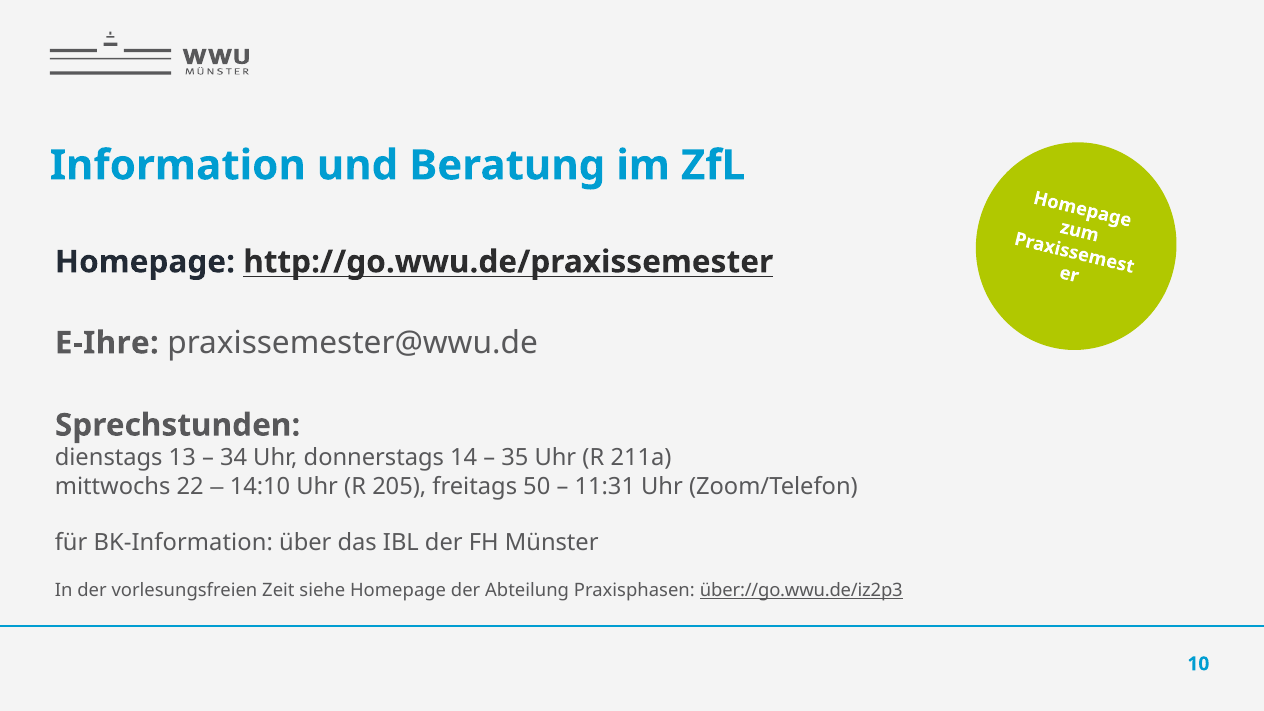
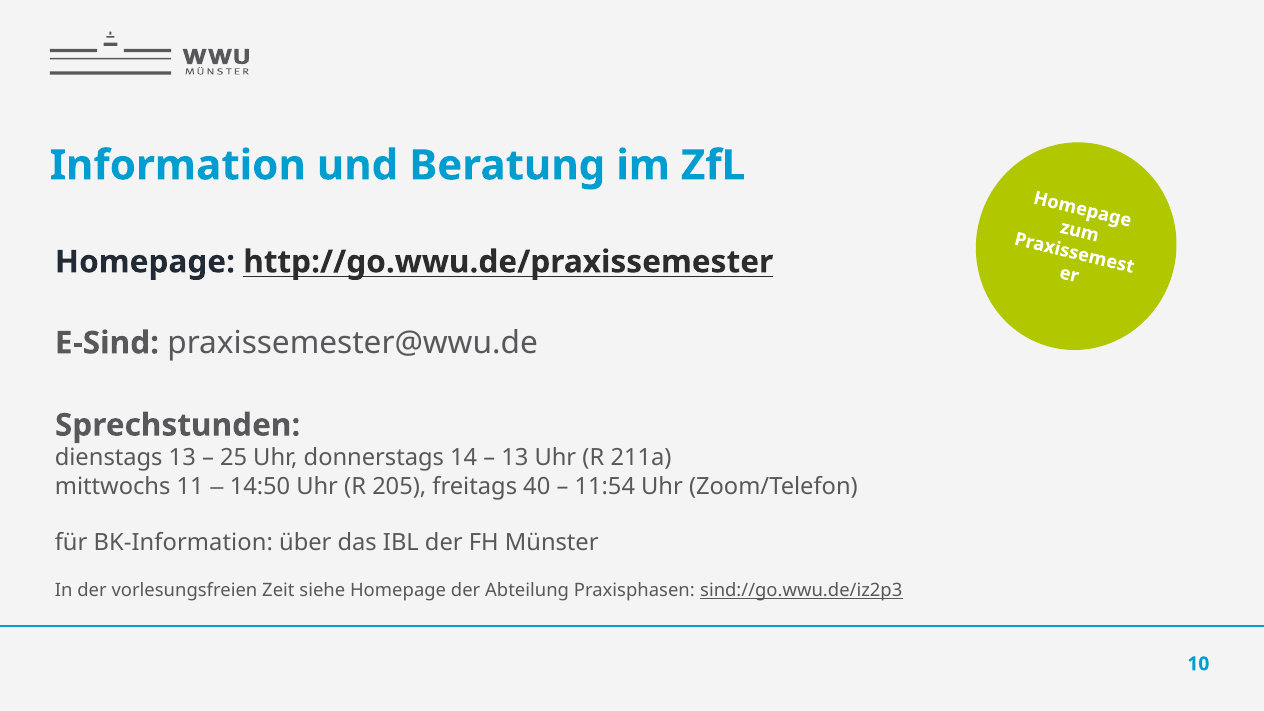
E-Ihre: E-Ihre -> E-Sind
34: 34 -> 25
35 at (515, 458): 35 -> 13
22: 22 -> 11
14:10: 14:10 -> 14:50
50: 50 -> 40
11:31: 11:31 -> 11:54
über://go.wwu.de/iz2p3: über://go.wwu.de/iz2p3 -> sind://go.wwu.de/iz2p3
